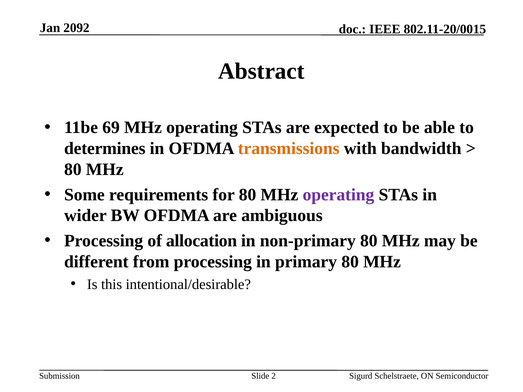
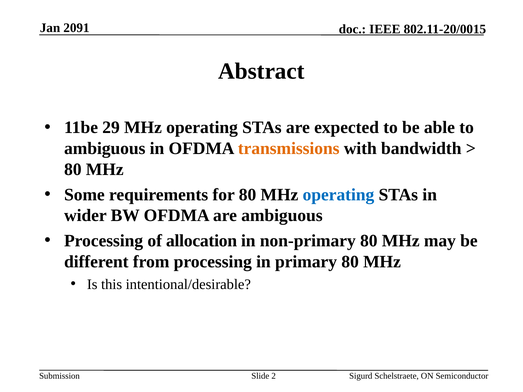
2092: 2092 -> 2091
69: 69 -> 29
determines at (105, 149): determines -> ambiguous
operating at (338, 195) colour: purple -> blue
